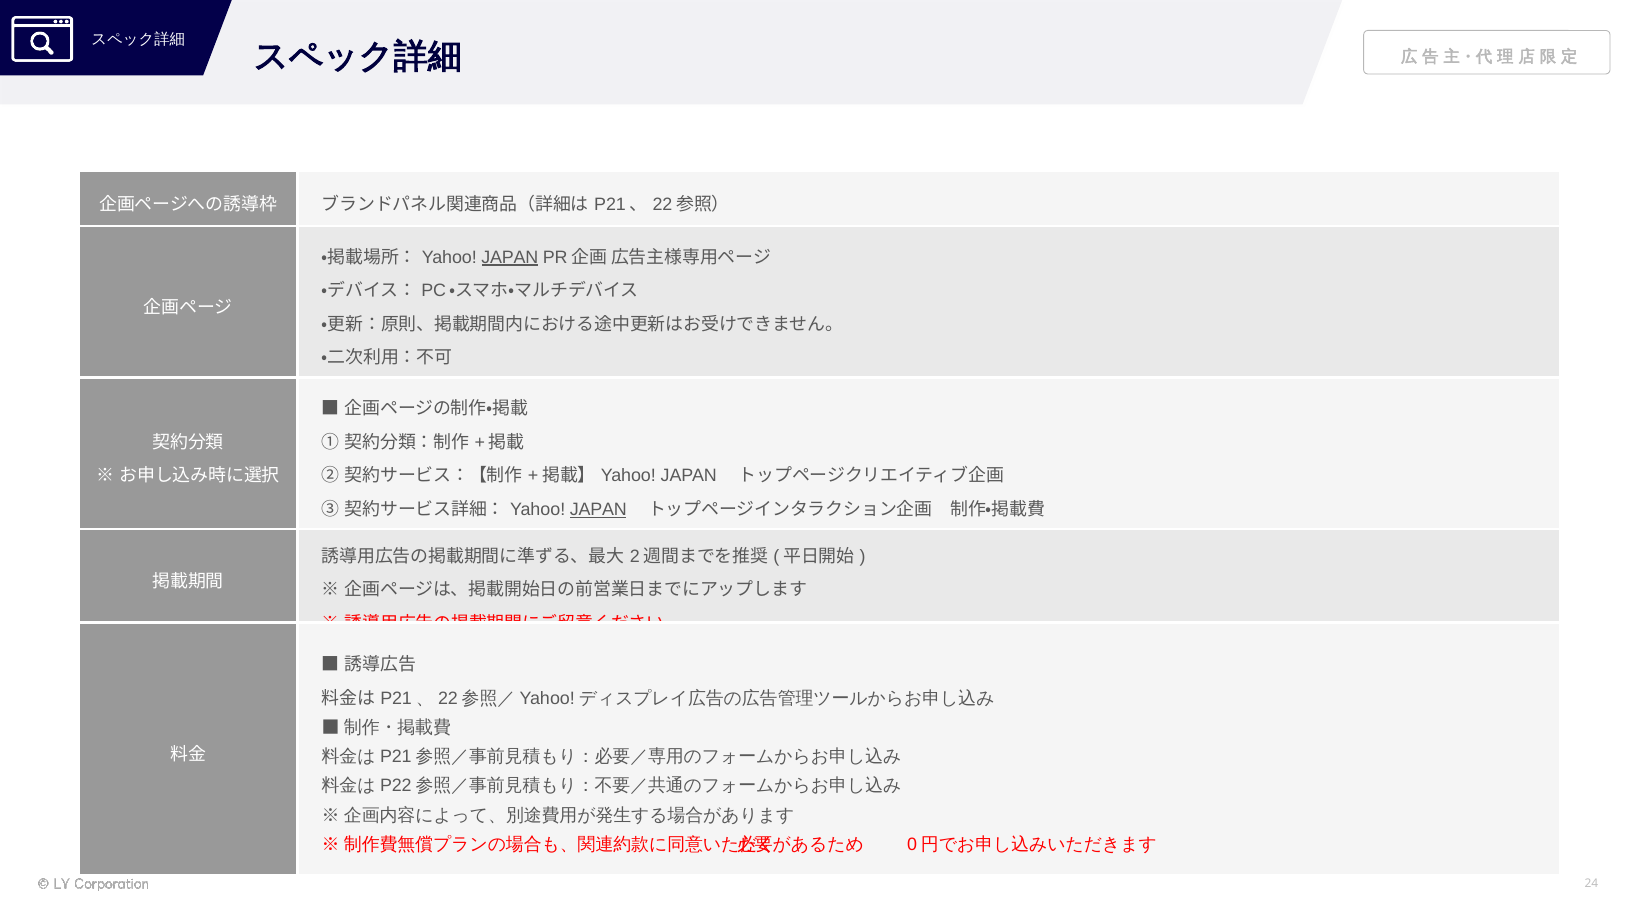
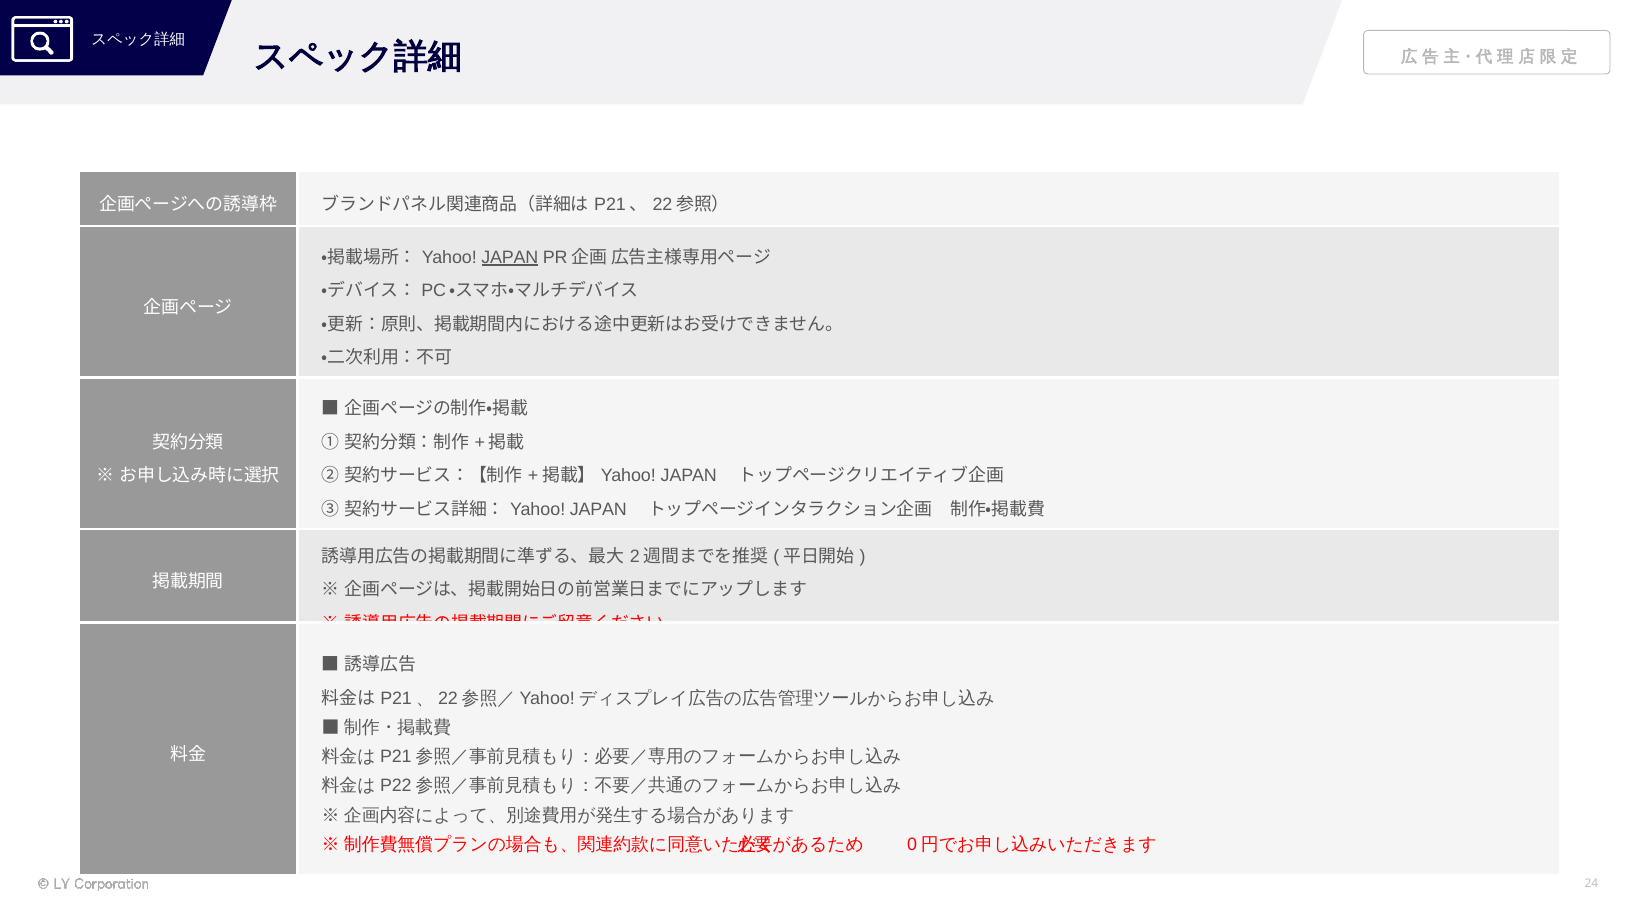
JAPAN at (598, 509) underline: present -> none
